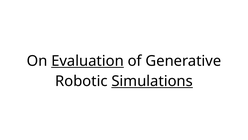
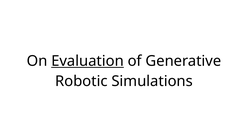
Simulations underline: present -> none
